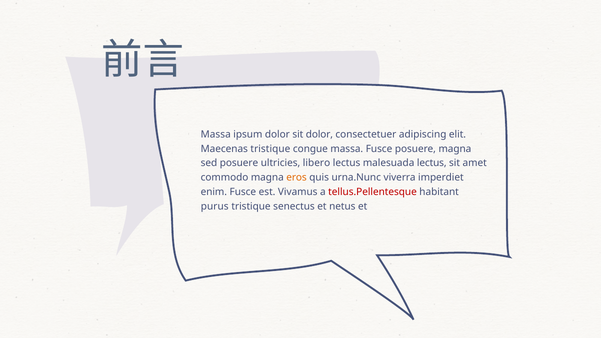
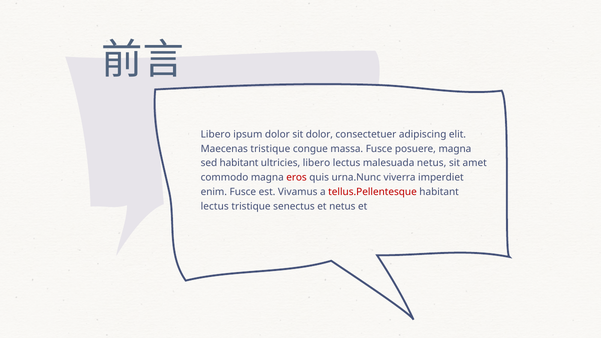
Massa at (216, 134): Massa -> Libero
sed posuere: posuere -> habitant
malesuada lectus: lectus -> netus
eros colour: orange -> red
purus at (215, 206): purus -> lectus
